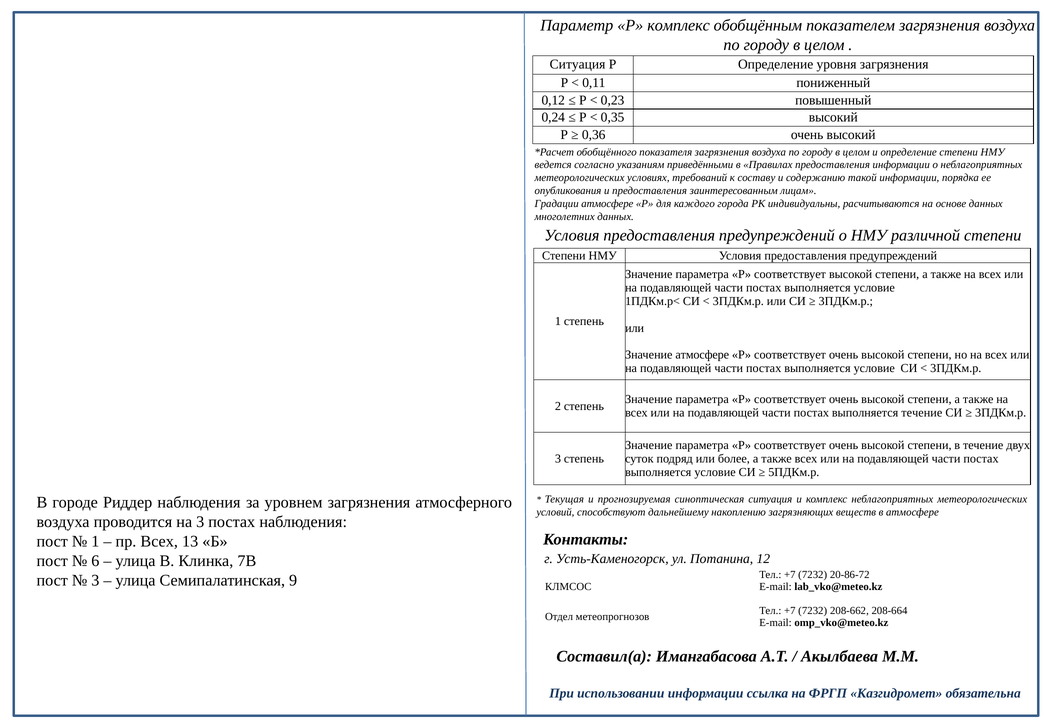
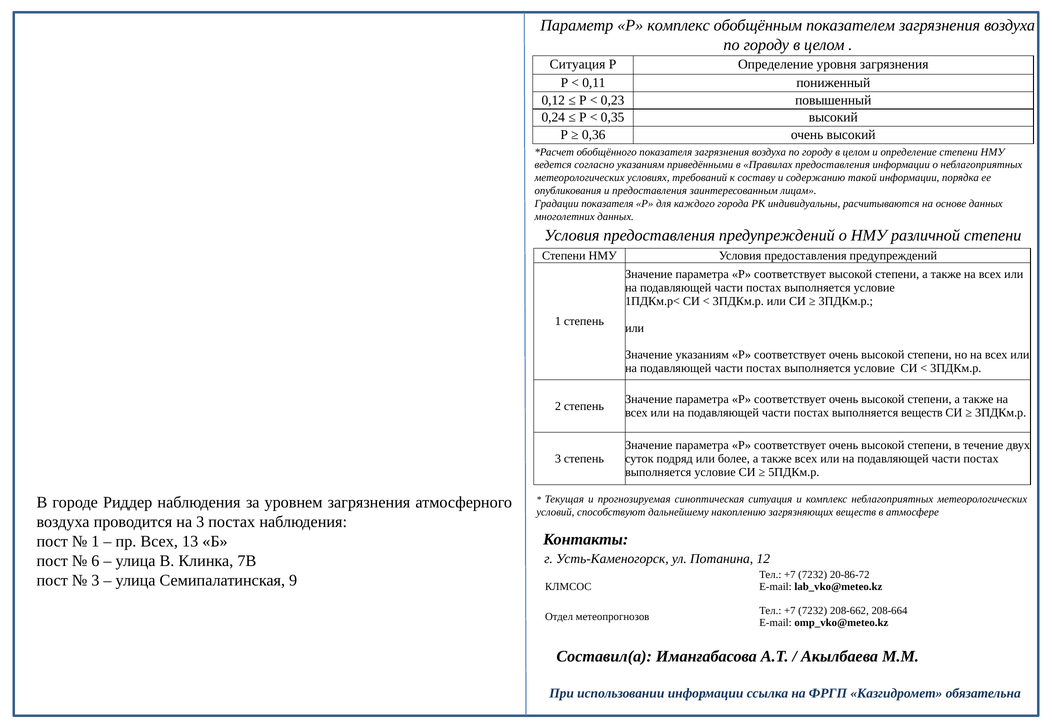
Градации атмосфере: атмосфере -> показателя
Значение атмосфере: атмосфере -> указаниям
выполняется течение: течение -> веществ
